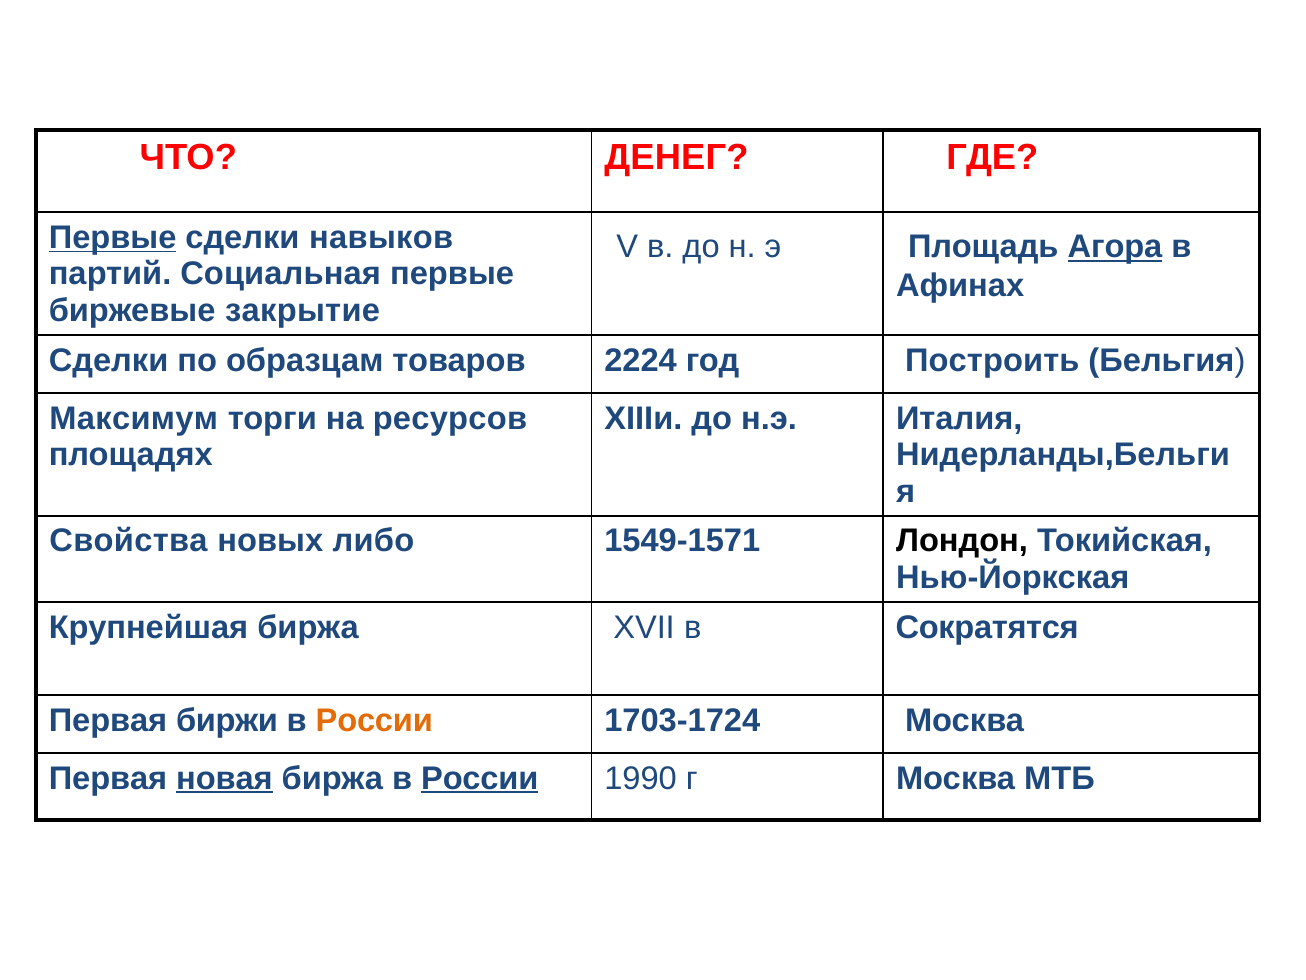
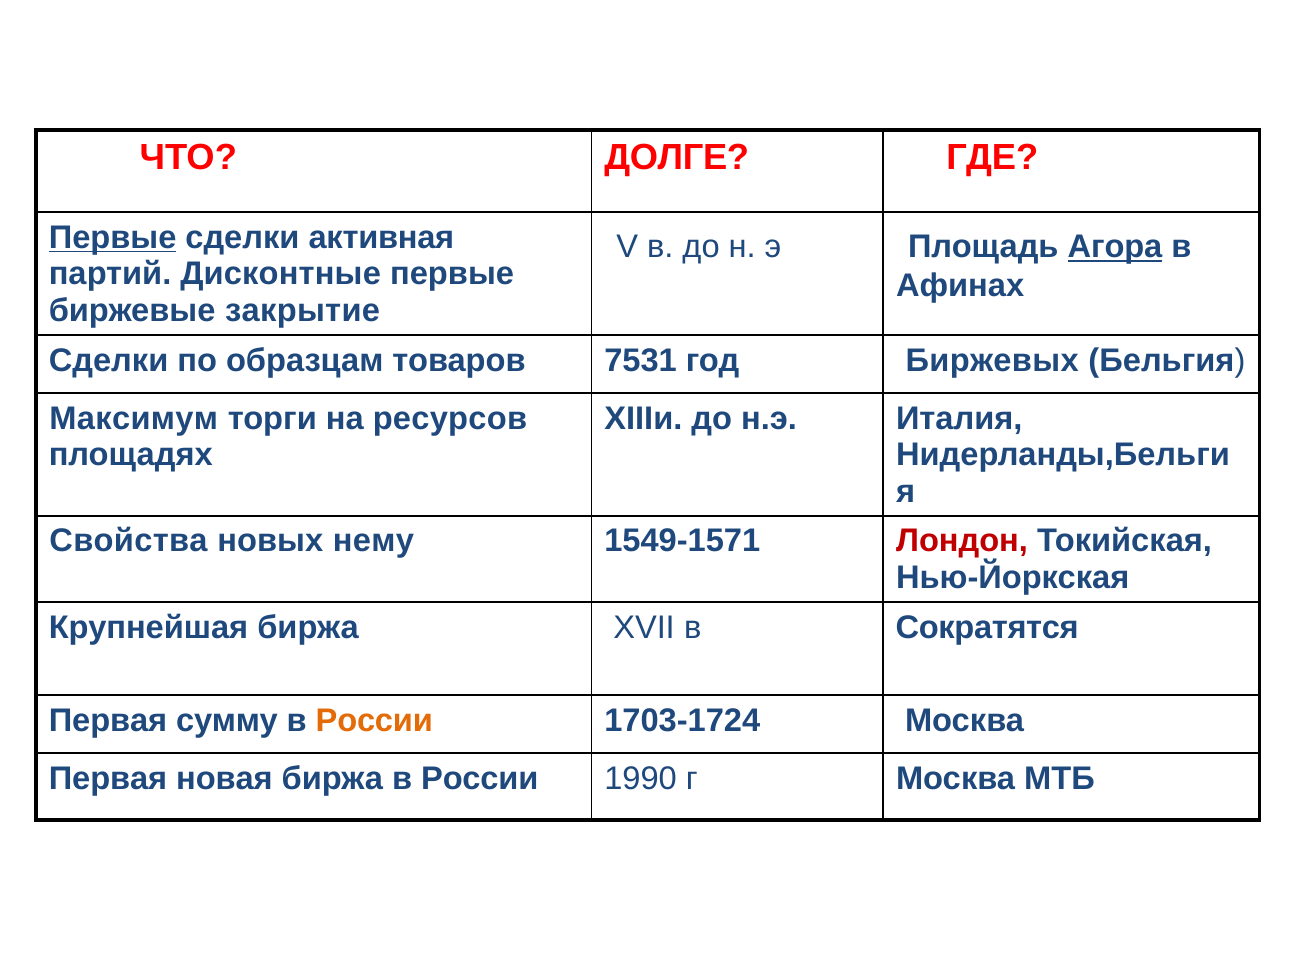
ДЕНЕГ: ДЕНЕГ -> ДОЛГЕ
навыков: навыков -> активная
Социальная: Социальная -> Дисконтные
2224: 2224 -> 7531
Построить: Построить -> Биржевых
либо: либо -> нему
Лондон colour: black -> red
биржи: биржи -> сумму
новая underline: present -> none
России at (480, 778) underline: present -> none
